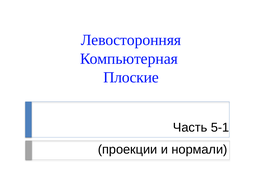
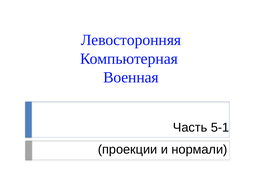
Плоские: Плоские -> Военная
